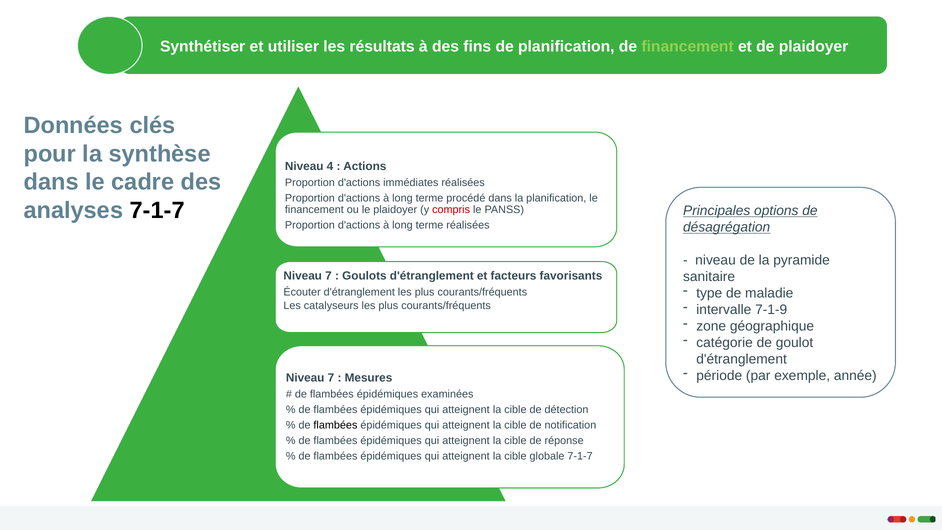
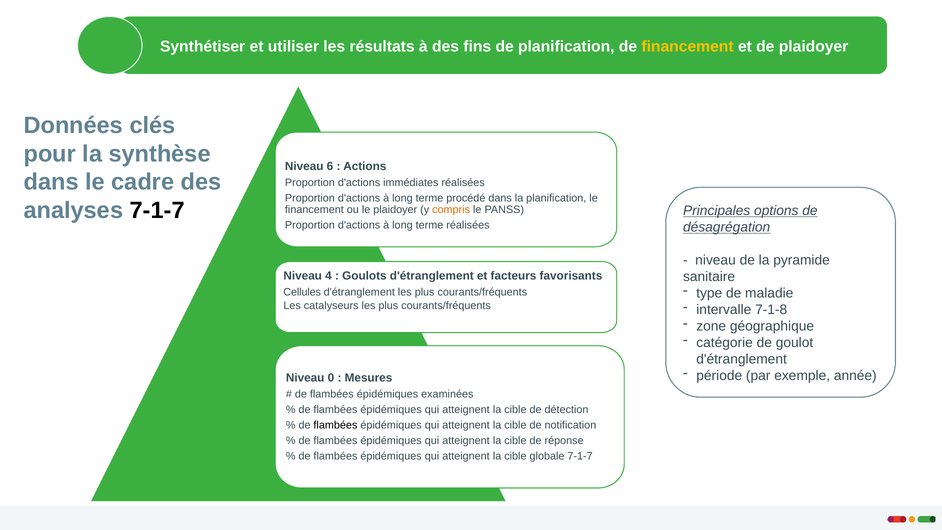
financement at (688, 46) colour: light green -> yellow
4: 4 -> 6
compris colour: red -> orange
7 at (328, 276): 7 -> 4
Écouter: Écouter -> Cellules
7-1-9: 7-1-9 -> 7-1-8
7 at (331, 378): 7 -> 0
